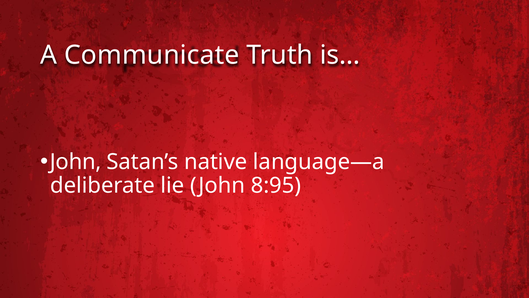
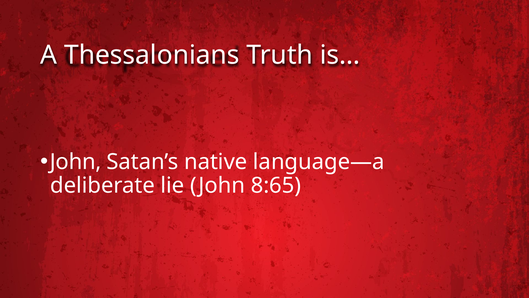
Communicate: Communicate -> Thessalonians
8:95: 8:95 -> 8:65
